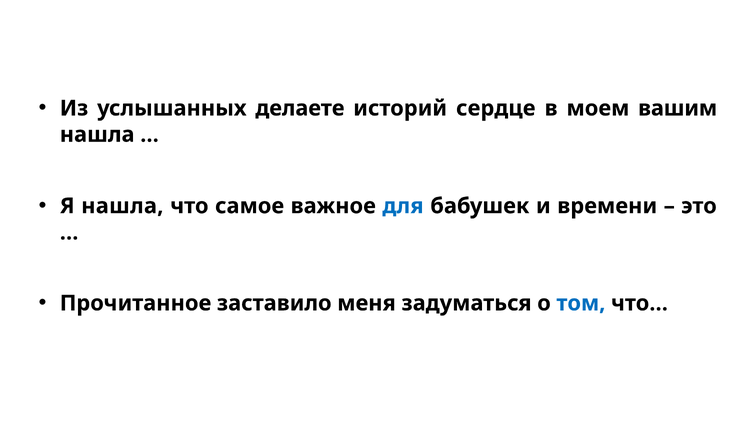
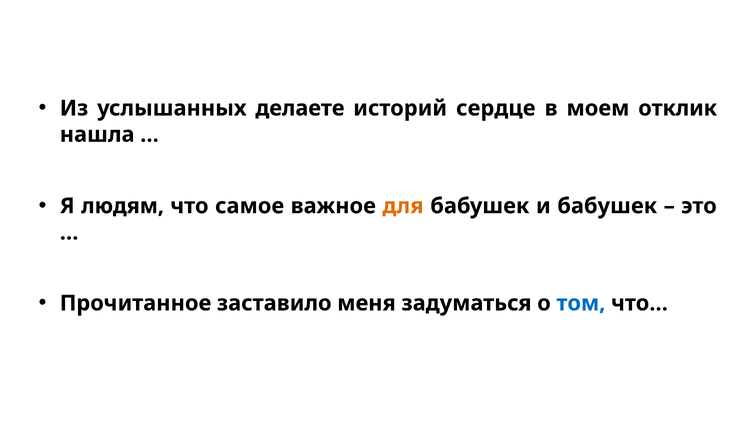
вашим: вашим -> отклик
Я нашла: нашла -> людям
для colour: blue -> orange
и времени: времени -> бабушек
